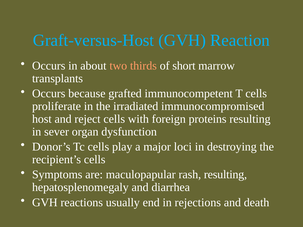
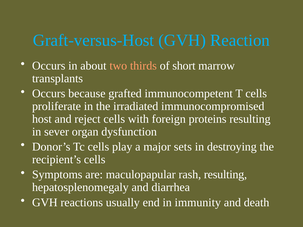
loci: loci -> sets
rejections: rejections -> immunity
